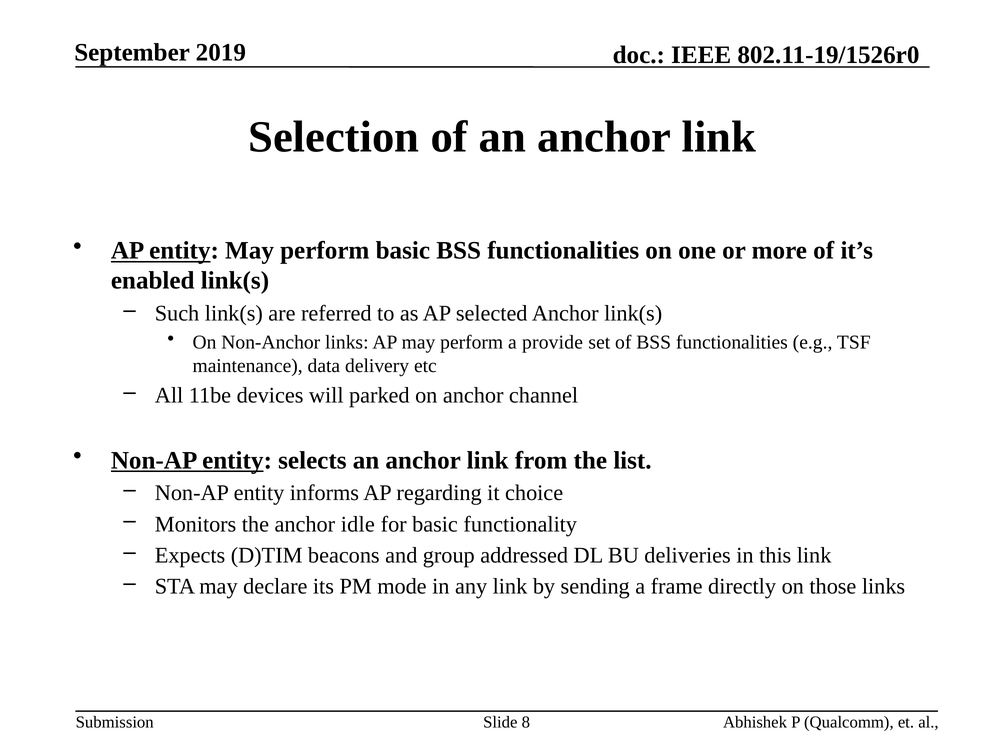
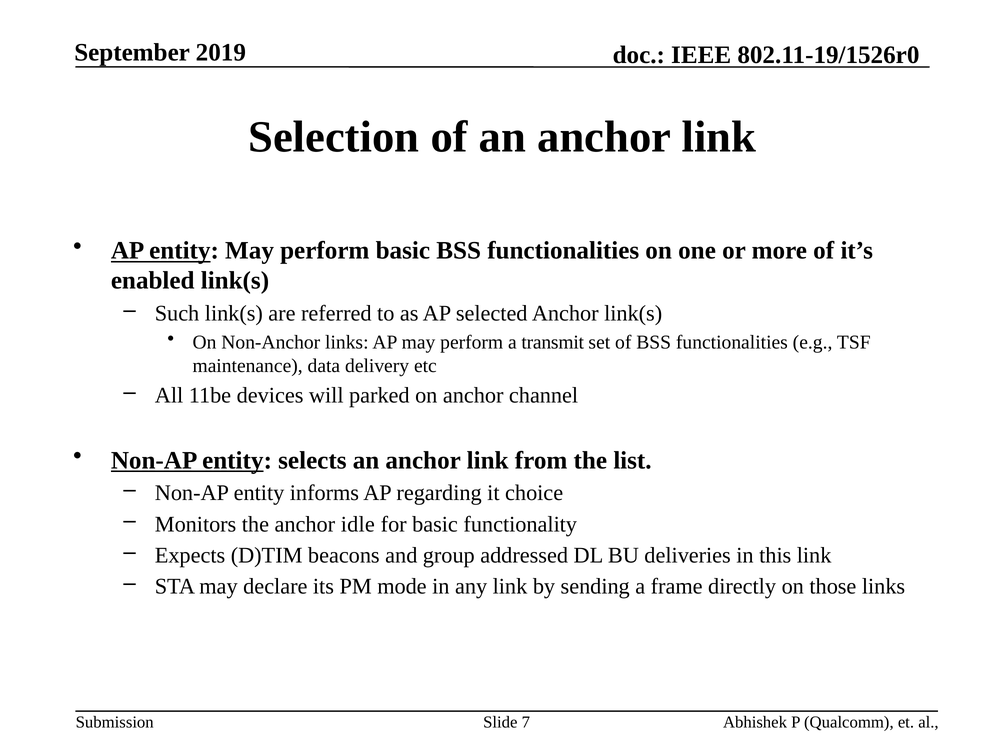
provide: provide -> transmit
8: 8 -> 7
